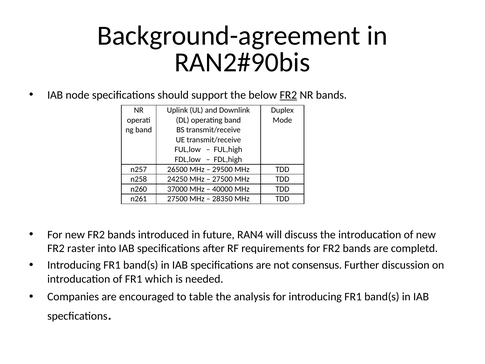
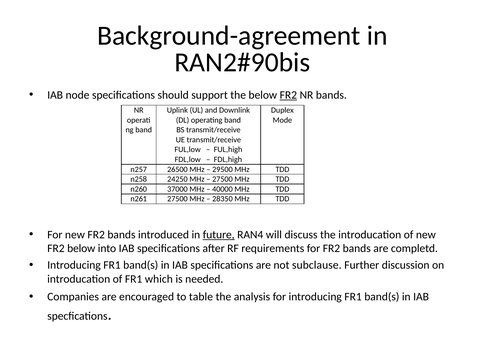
future underline: none -> present
FR2 raster: raster -> below
consensus: consensus -> subclause
